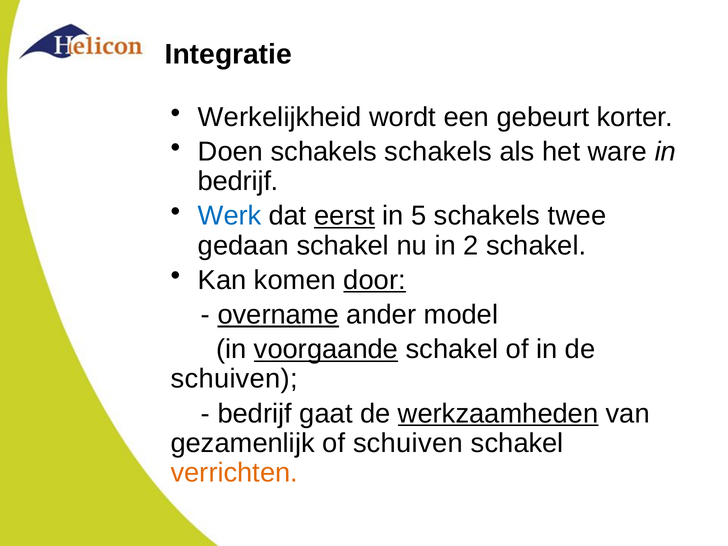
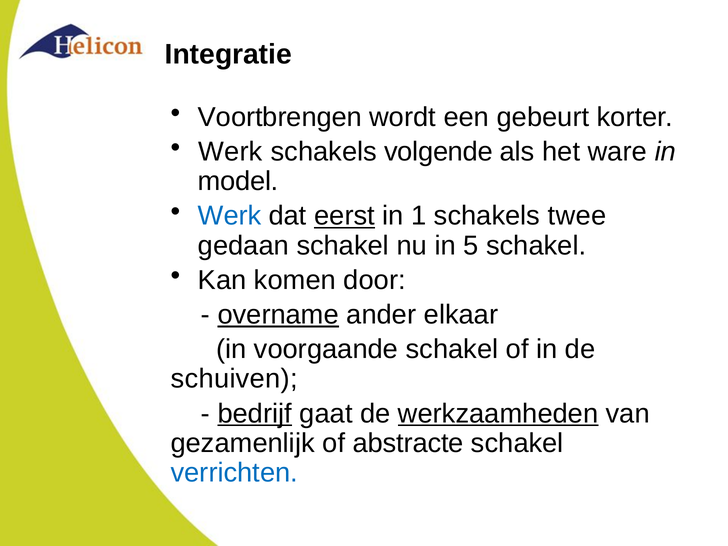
Werkelijkheid: Werkelijkheid -> Voortbrengen
Doen at (231, 152): Doen -> Werk
schakels schakels: schakels -> volgende
bedrijf at (238, 181): bedrijf -> model
5: 5 -> 1
2: 2 -> 5
door underline: present -> none
model: model -> elkaar
voorgaande underline: present -> none
bedrijf at (255, 414) underline: none -> present
of schuiven: schuiven -> abstracte
verrichten colour: orange -> blue
